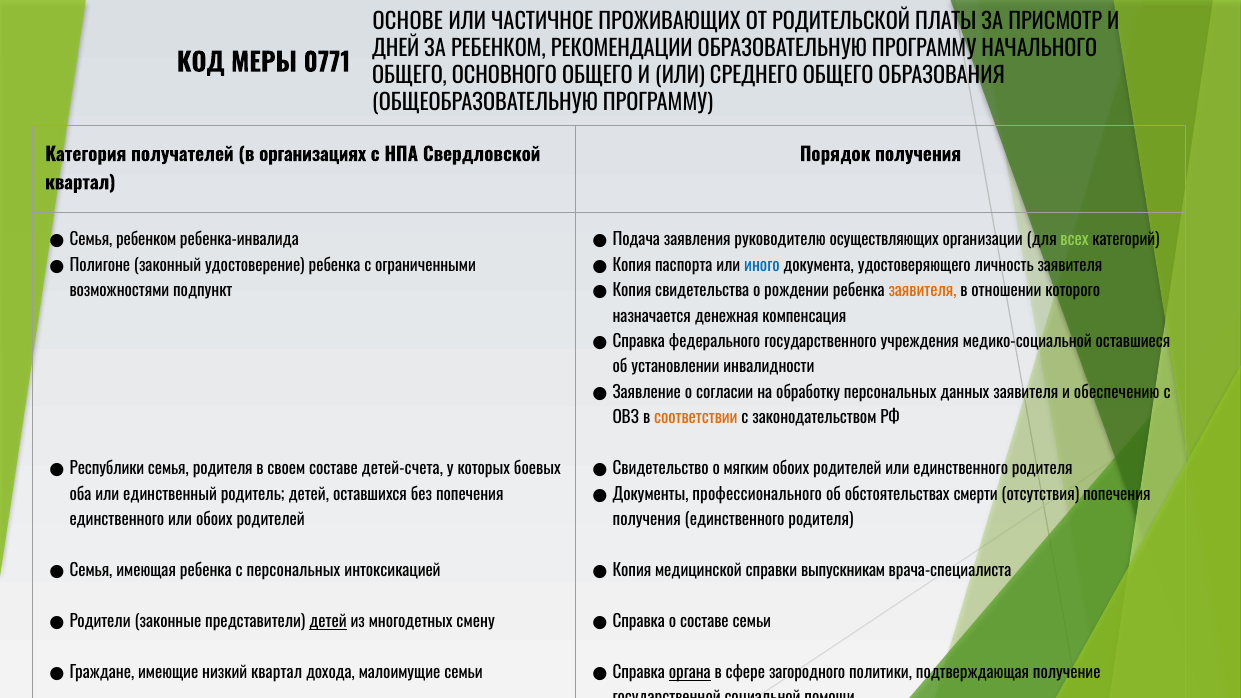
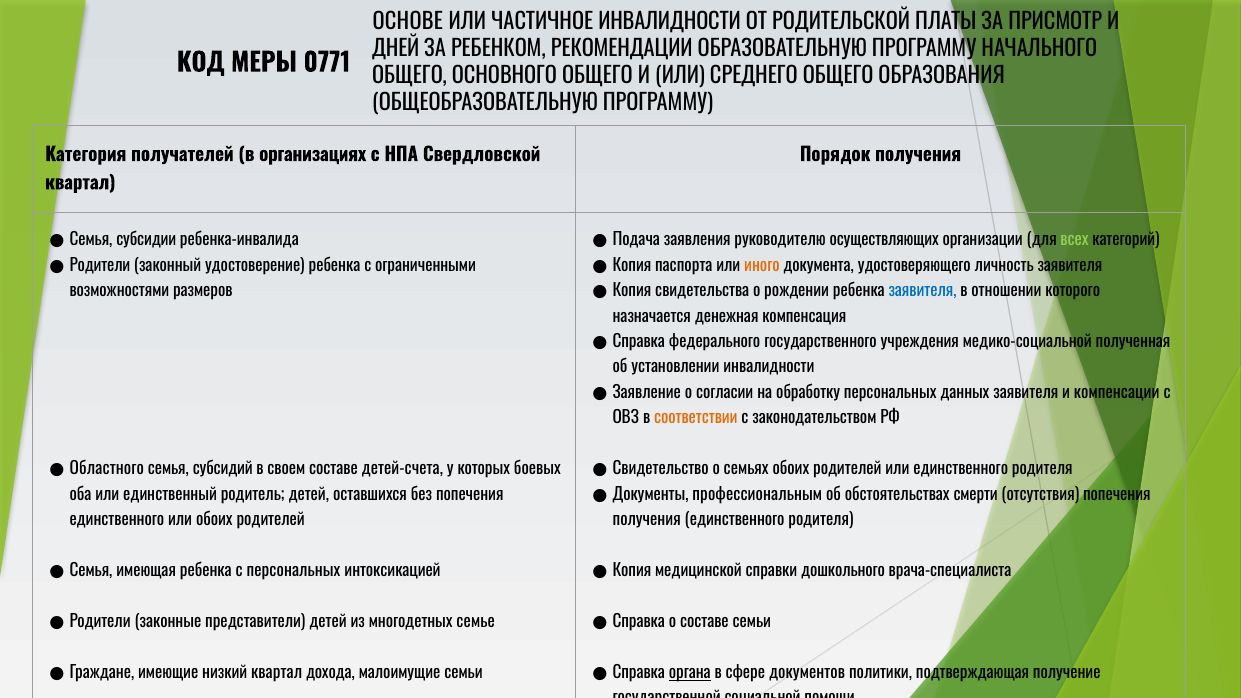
ЧАСТИЧНОЕ ПРОЖИВАЮЩИХ: ПРОЖИВАЮЩИХ -> ИНВАЛИДНОСТИ
Семья ребенком: ребенком -> субсидии
Полигоне at (100, 266): Полигоне -> Родители
иного colour: blue -> orange
заявителя at (923, 291) colour: orange -> blue
подпункт: подпункт -> размеров
оставшиеся: оставшиеся -> полученная
обеспечению: обеспечению -> компенсации
Республики: Республики -> Областного
семья родителя: родителя -> субсидий
мягким: мягким -> семьях
профессионального: профессионального -> профессиональным
выпускникам: выпускникам -> дошкольного
детей at (328, 622) underline: present -> none
смену: смену -> семье
загородного: загородного -> документов
